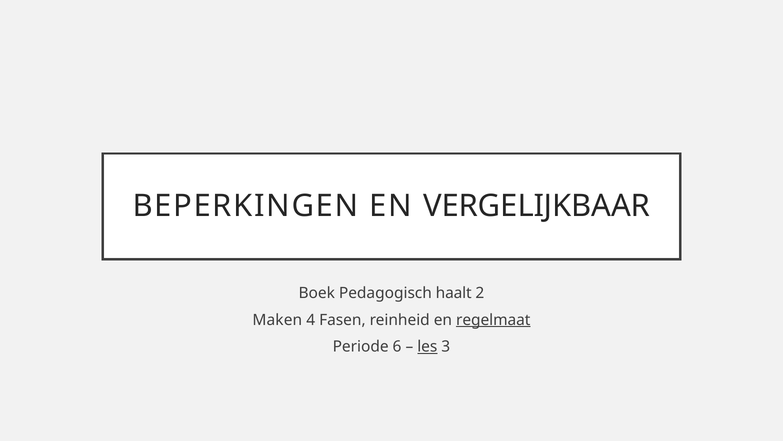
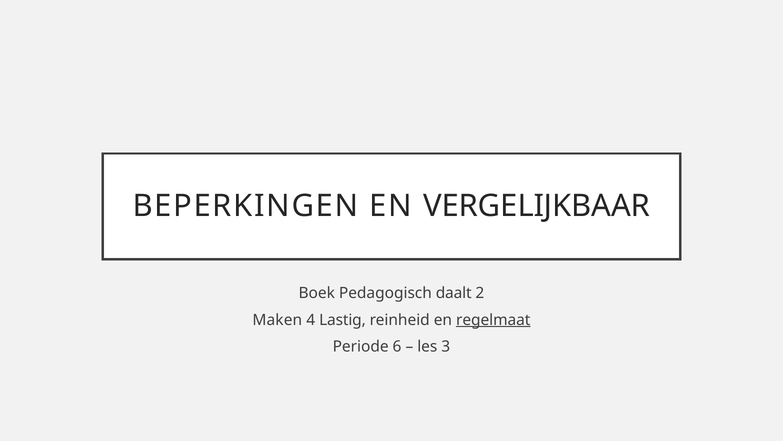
haalt: haalt -> daalt
Fasen: Fasen -> Lastig
les underline: present -> none
